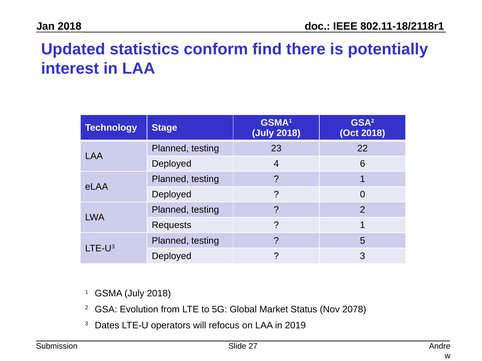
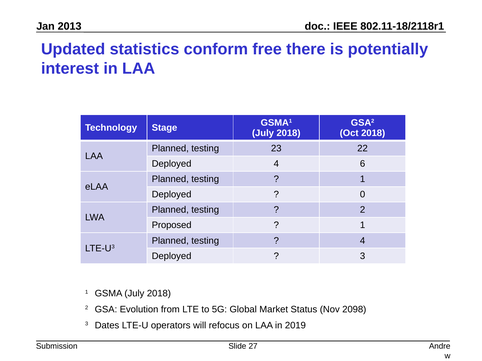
2018 at (70, 26): 2018 -> 2013
find: find -> free
Requests: Requests -> Proposed
5 at (363, 241): 5 -> 4
2078: 2078 -> 2098
